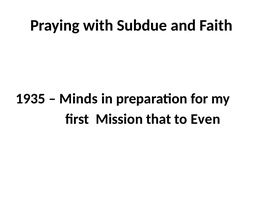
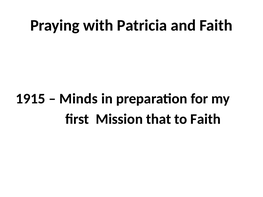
Subdue: Subdue -> Patricia
1935: 1935 -> 1915
to Even: Even -> Faith
